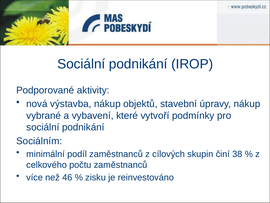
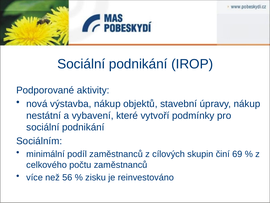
vybrané: vybrané -> nestátní
38: 38 -> 69
46: 46 -> 56
